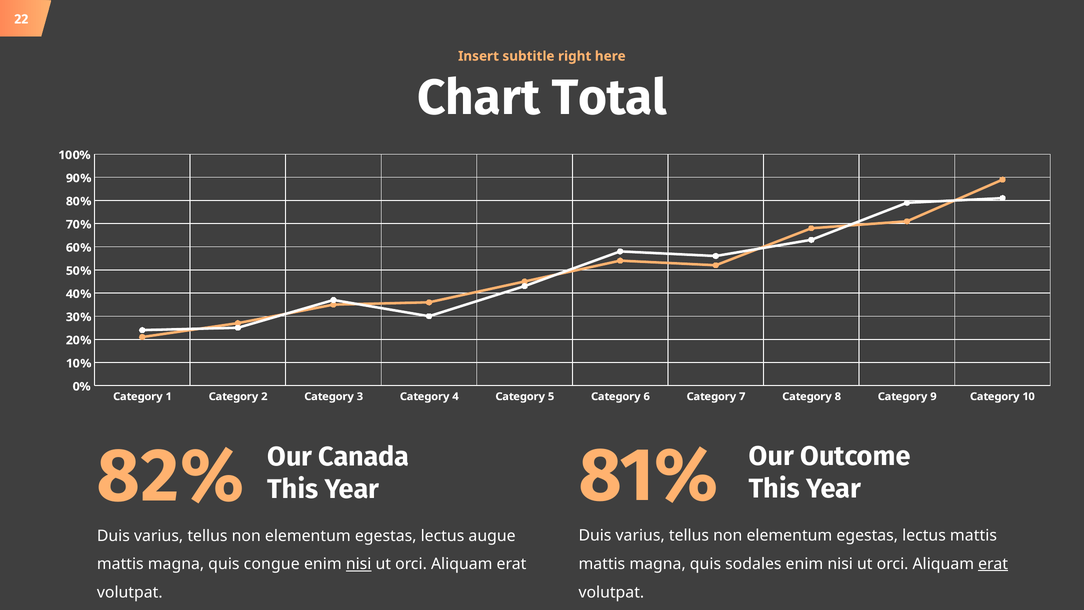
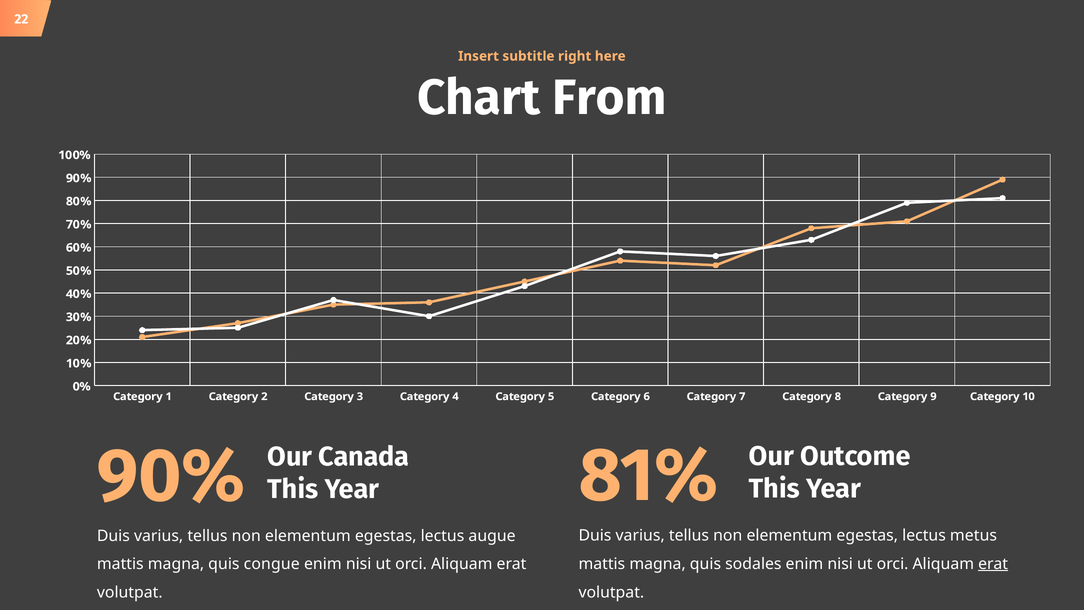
Total: Total -> From
82% at (170, 476): 82% -> 90%
lectus mattis: mattis -> metus
nisi at (359, 564) underline: present -> none
